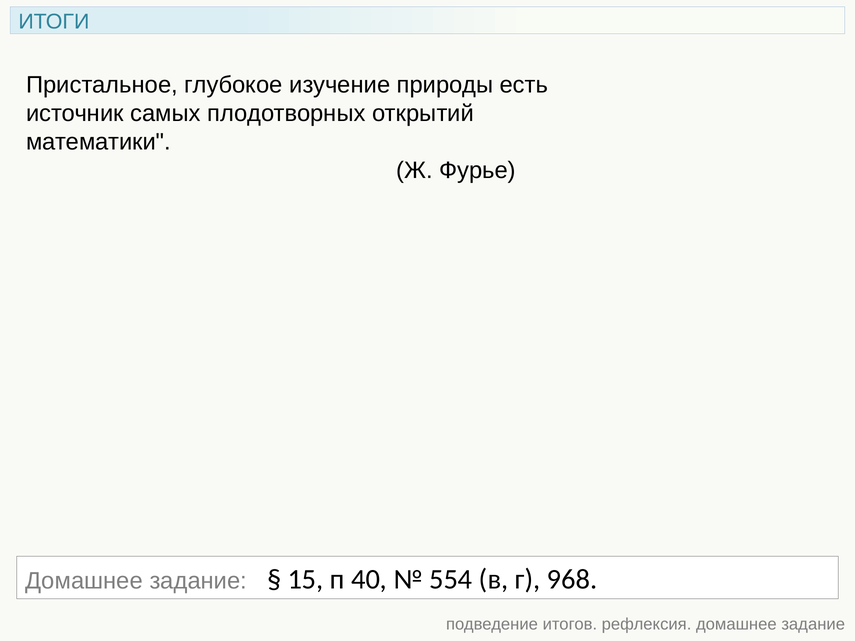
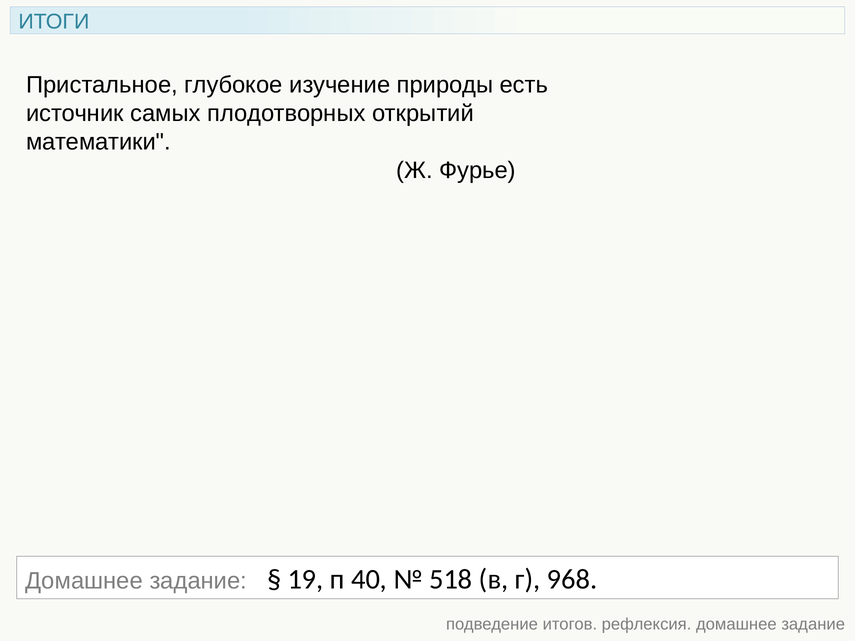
15: 15 -> 19
554: 554 -> 518
